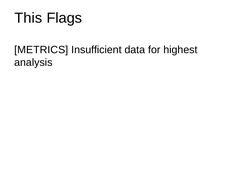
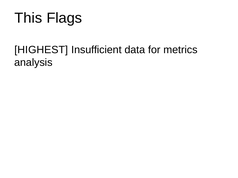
METRICS: METRICS -> HIGHEST
highest: highest -> metrics
